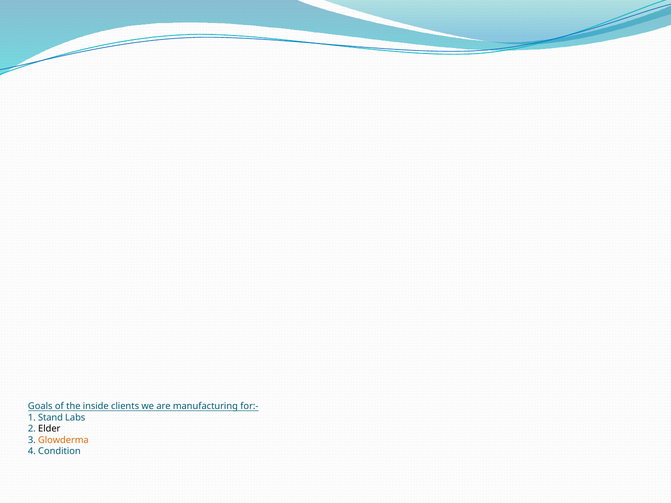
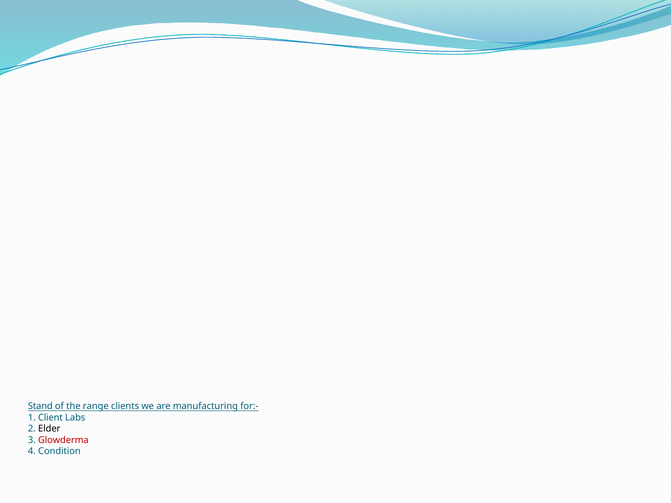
Goals: Goals -> Stand
inside: inside -> range
Stand: Stand -> Client
Glowderma colour: orange -> red
